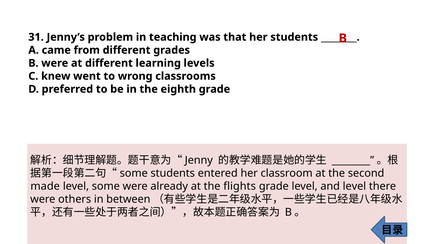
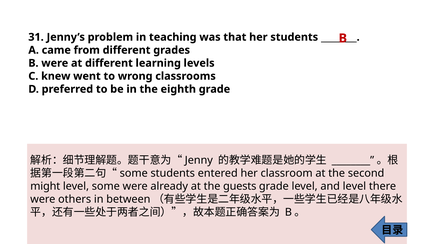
made: made -> might
flights: flights -> guests
